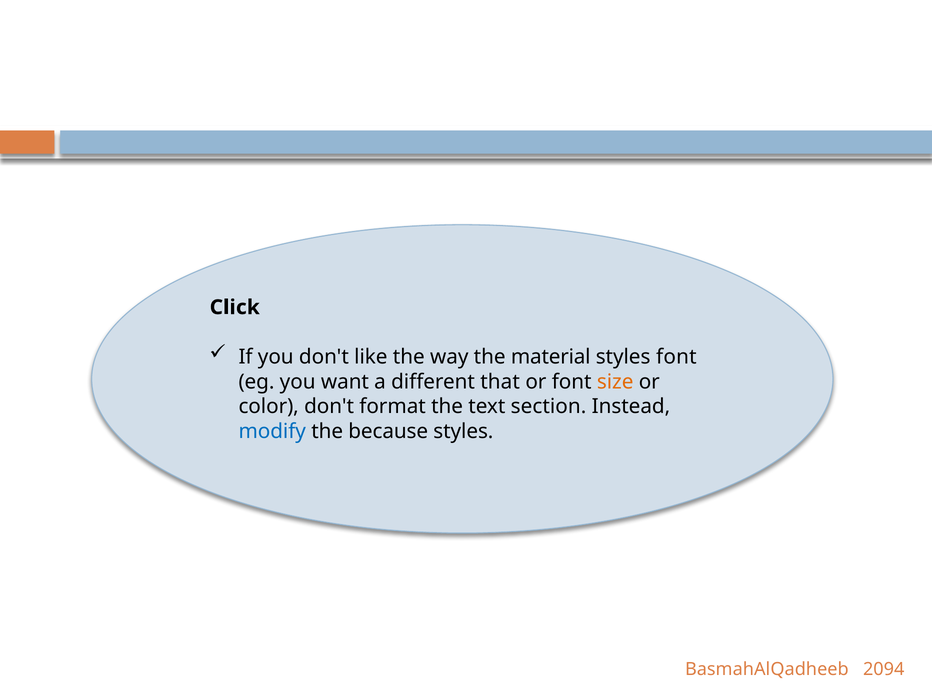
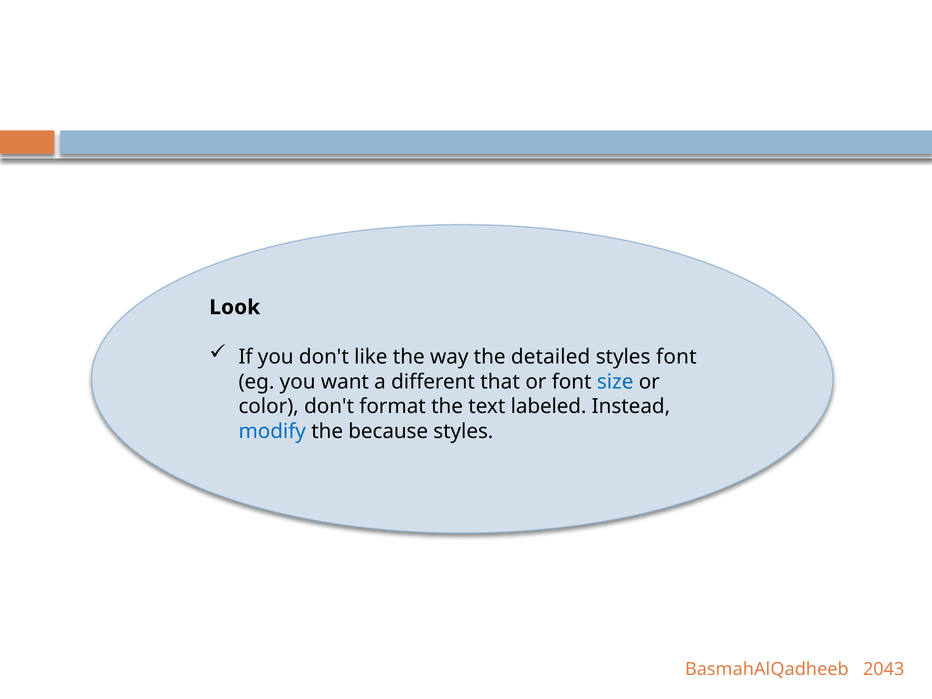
Click: Click -> Look
material: material -> detailed
size colour: orange -> blue
section: section -> labeled
2094: 2094 -> 2043
